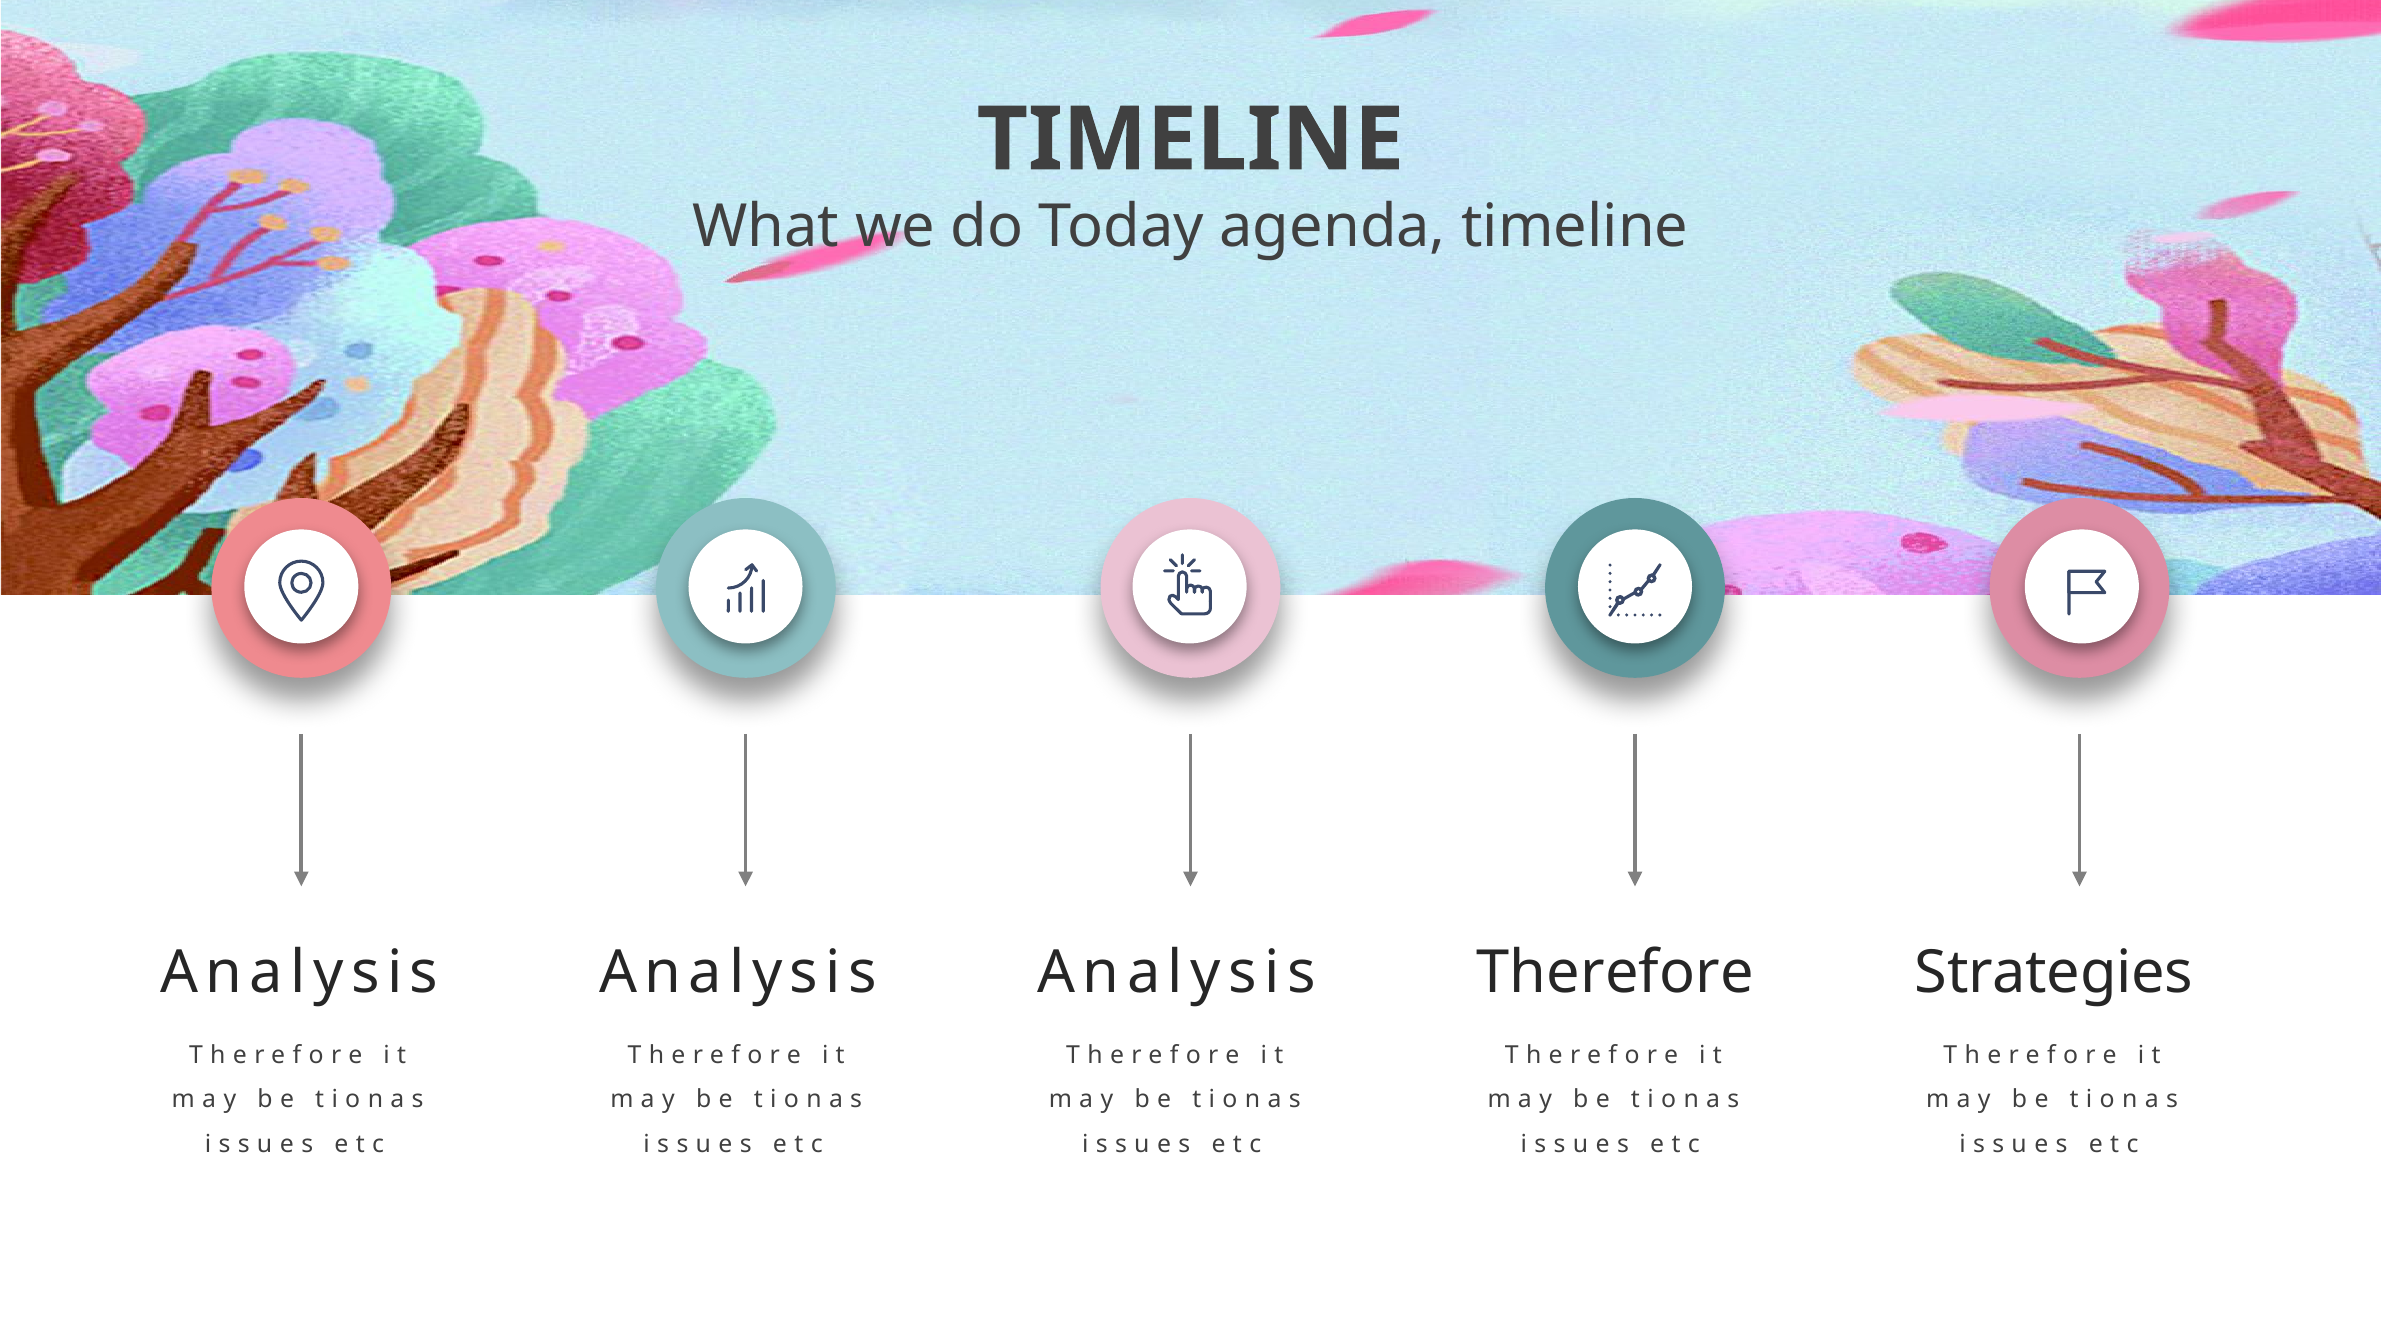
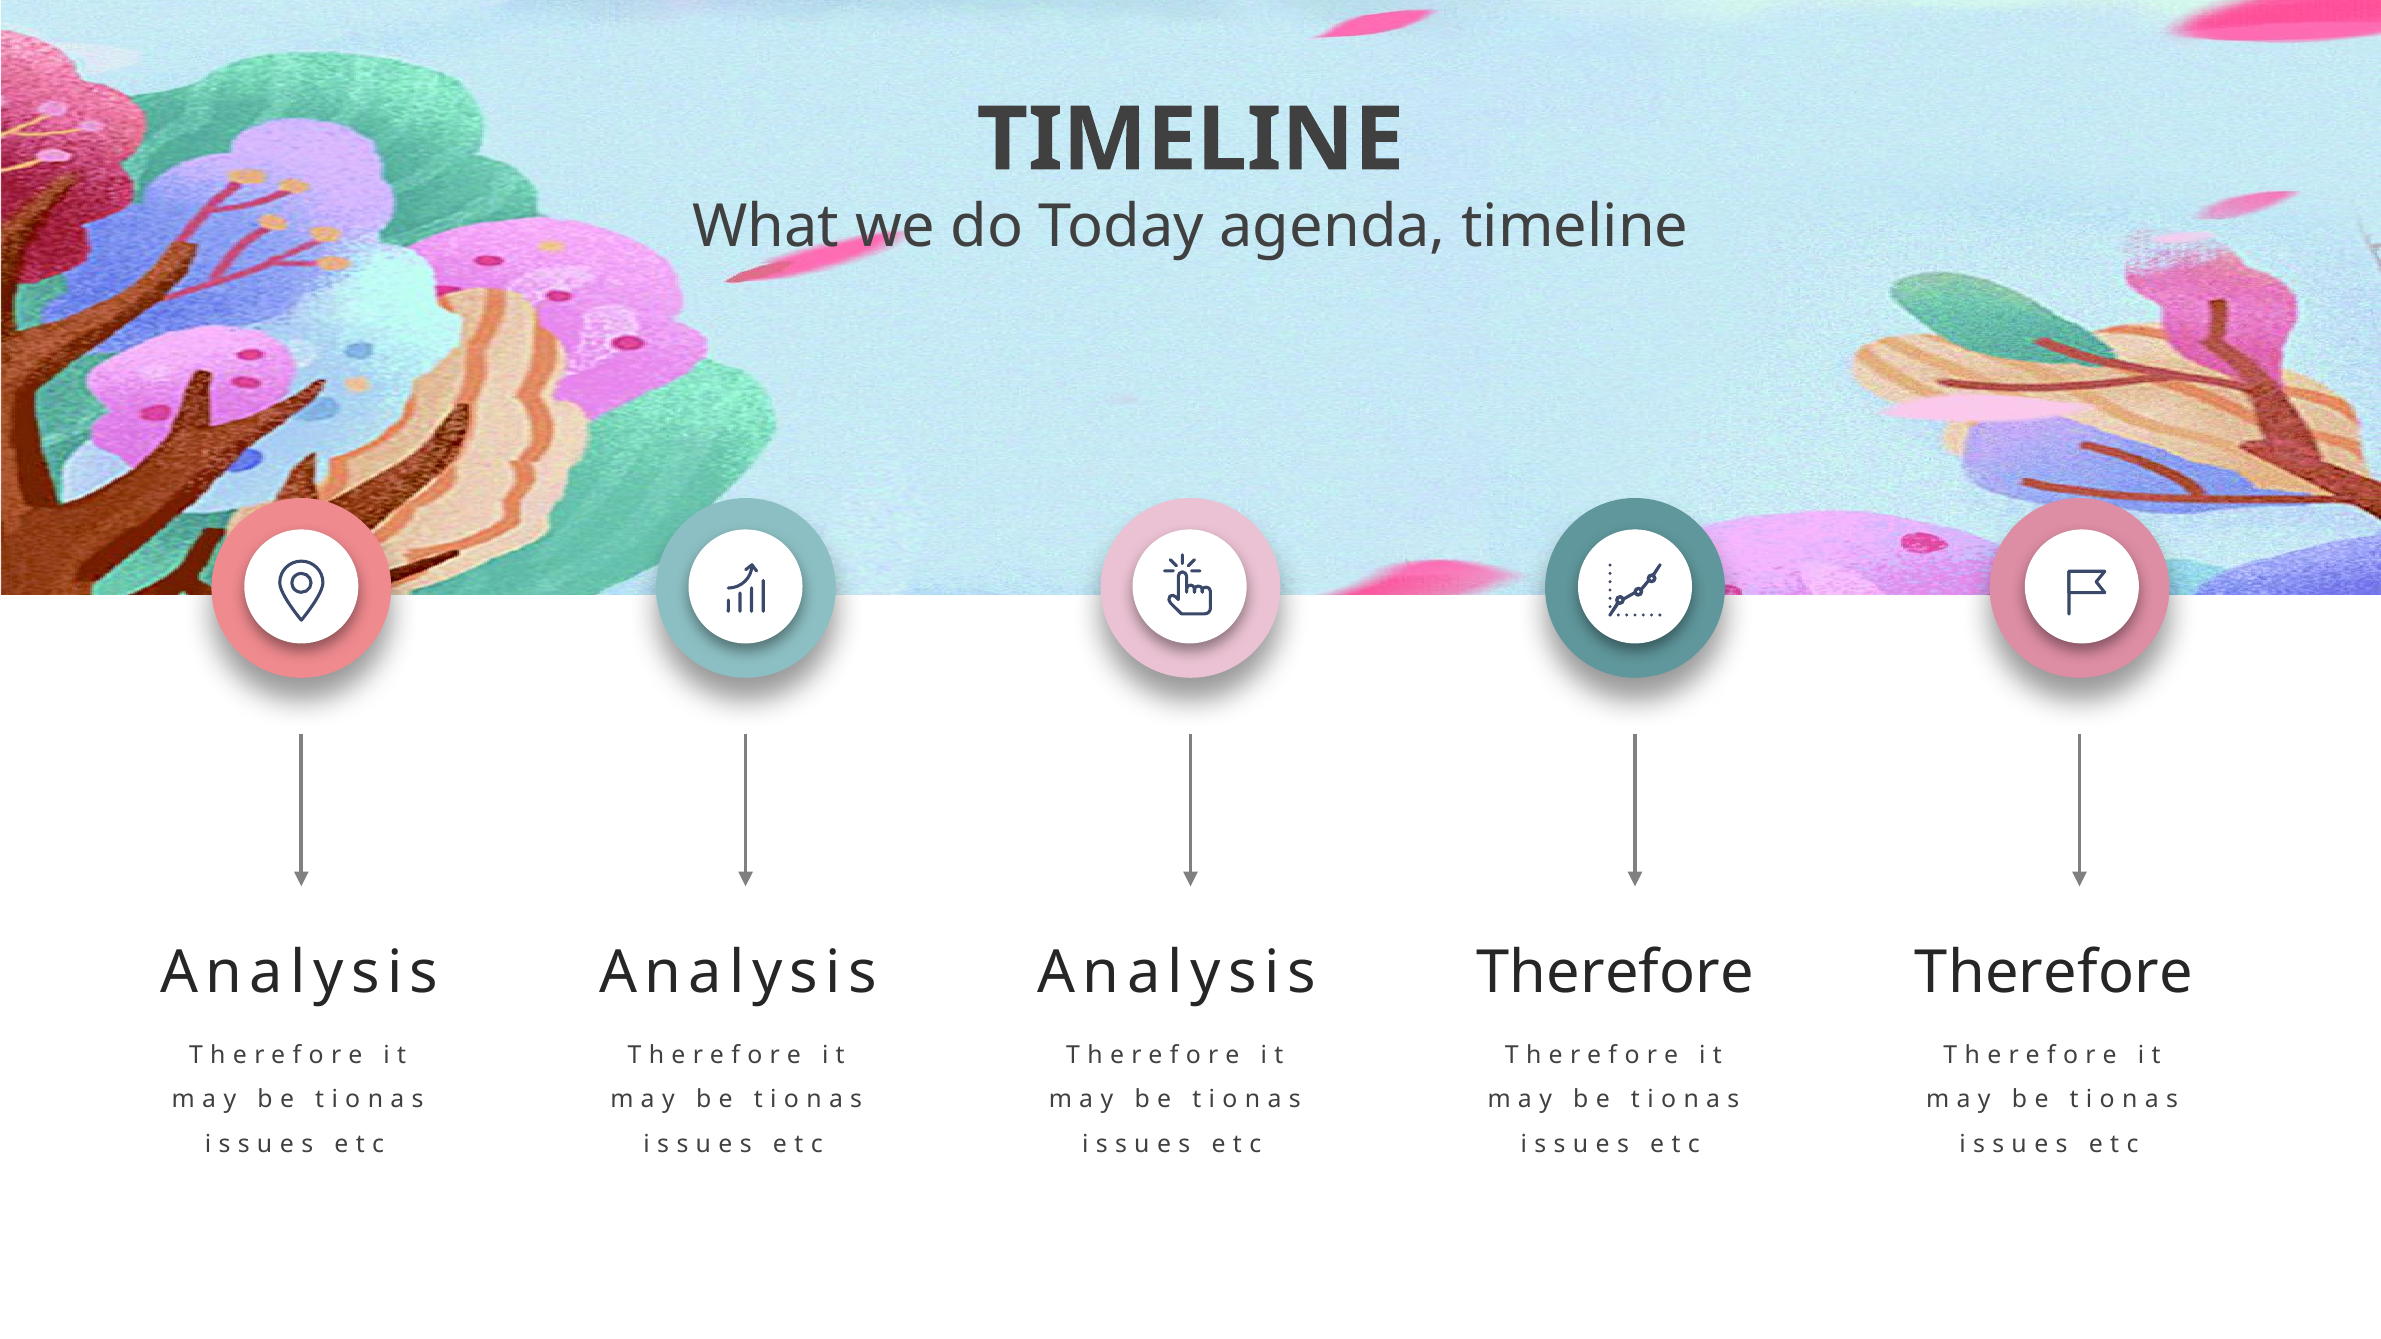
Strategies at (2054, 973): Strategies -> Therefore
